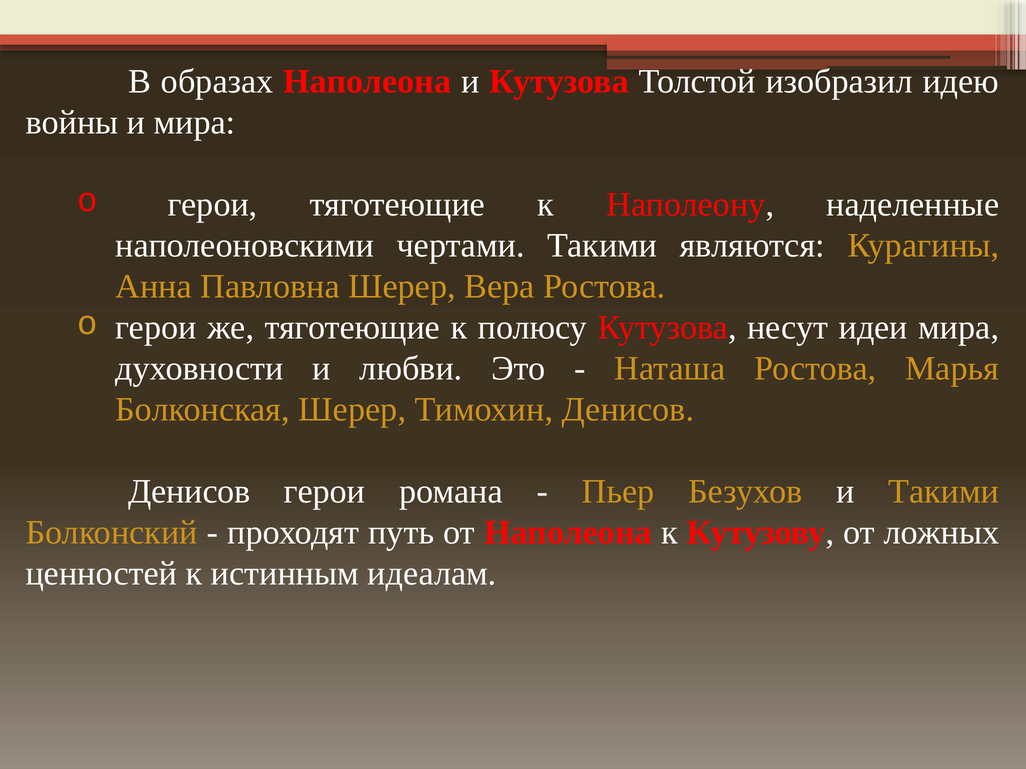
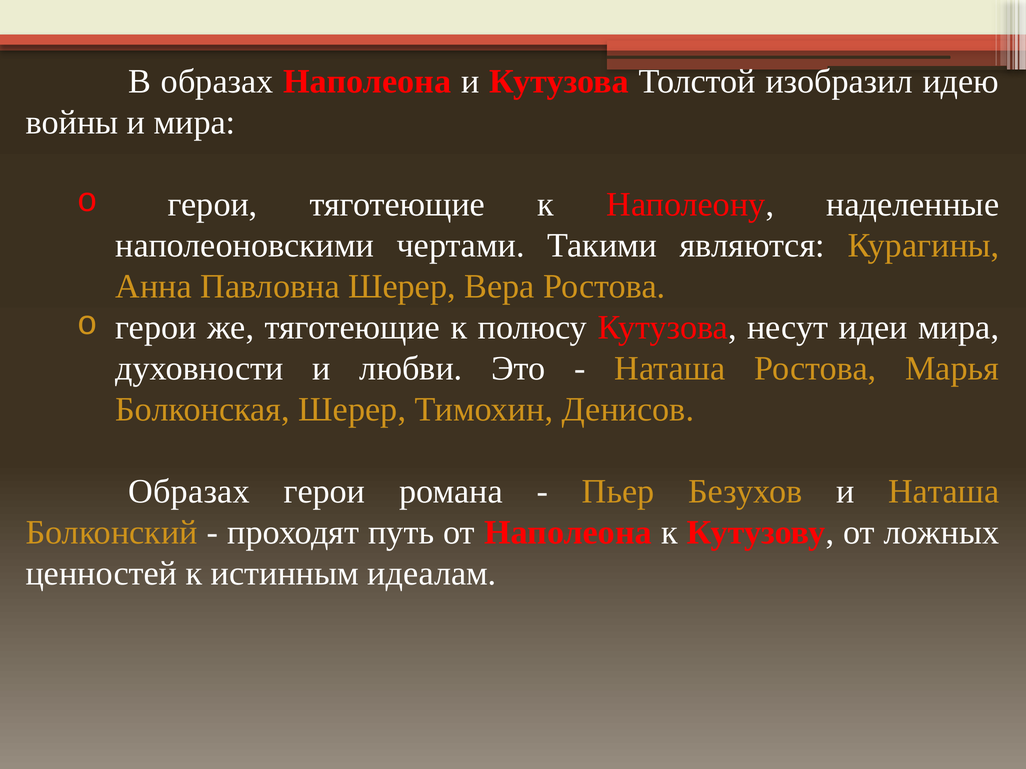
Денисов at (189, 492): Денисов -> Образах
и Такими: Такими -> Наташа
